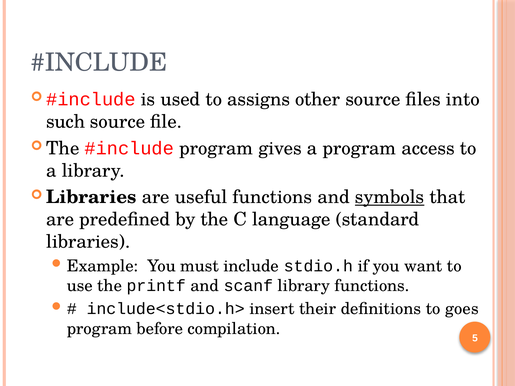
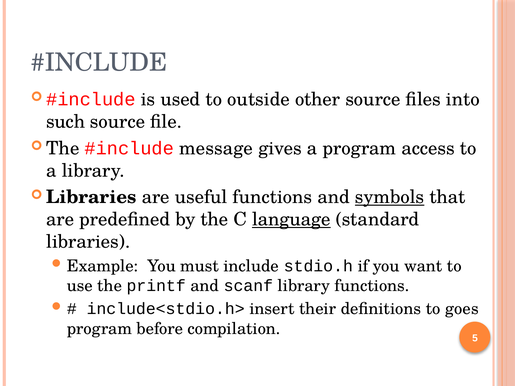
assigns: assigns -> outside
program at (216, 148): program -> message
language underline: none -> present
